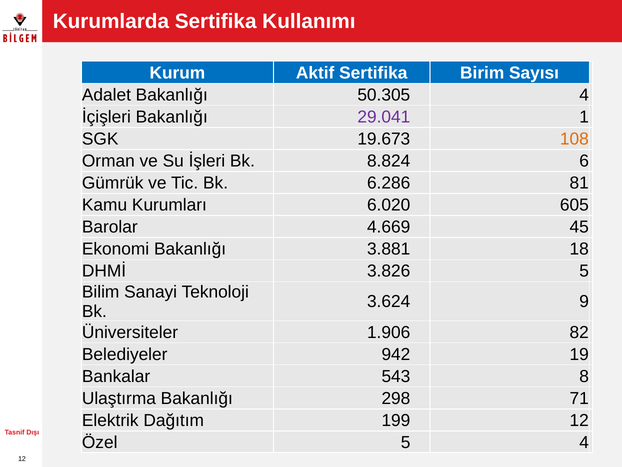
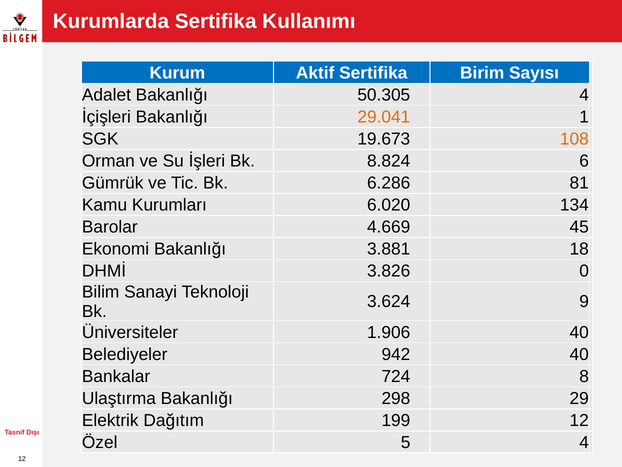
29.041 colour: purple -> orange
605: 605 -> 134
3.826 5: 5 -> 0
1.906 82: 82 -> 40
942 19: 19 -> 40
543: 543 -> 724
71: 71 -> 29
